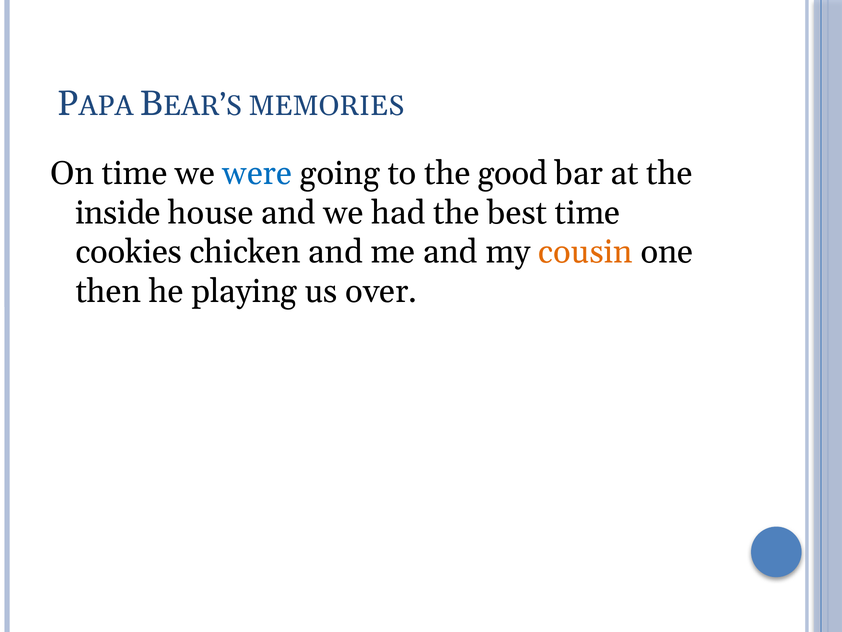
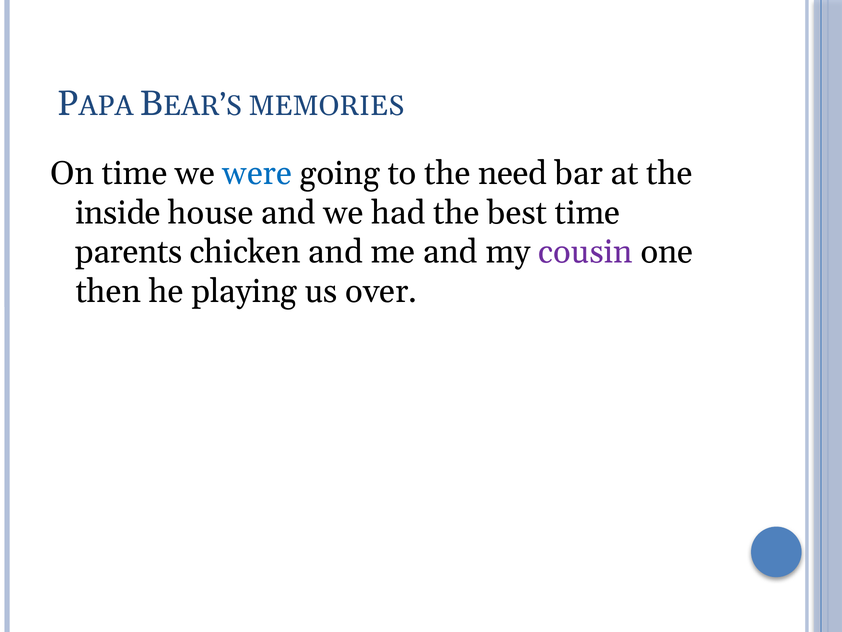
good: good -> need
cookies: cookies -> parents
cousin colour: orange -> purple
